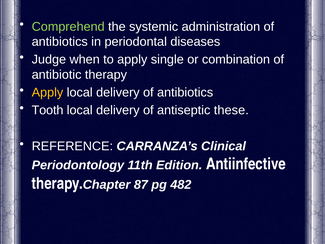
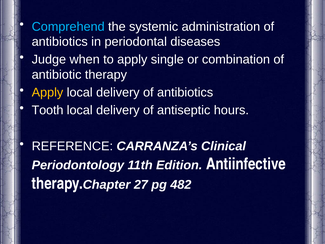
Comprehend colour: light green -> light blue
these: these -> hours
87: 87 -> 27
